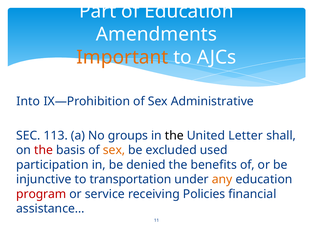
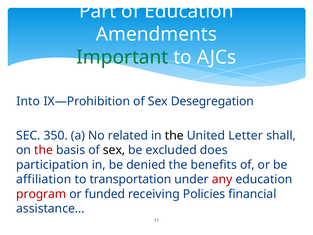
Important colour: orange -> green
Administrative: Administrative -> Desegregation
113: 113 -> 350
groups: groups -> related
sex at (114, 150) colour: orange -> black
used: used -> does
injunctive: injunctive -> affiliation
any colour: orange -> red
service: service -> funded
